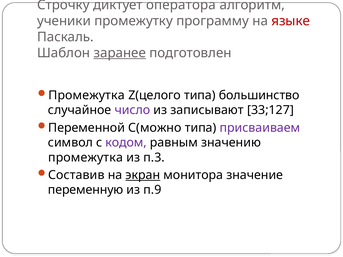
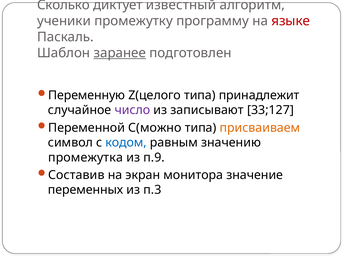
Строчку: Строчку -> Сколько
оператора: оператора -> известный
Промежутка at (87, 95): Промежутка -> Переменную
большинство: большинство -> принадлежит
присваиваем colour: purple -> orange
кодом colour: purple -> blue
п.3: п.3 -> п.9
экран underline: present -> none
переменную: переменную -> переменных
п.9: п.9 -> п.3
